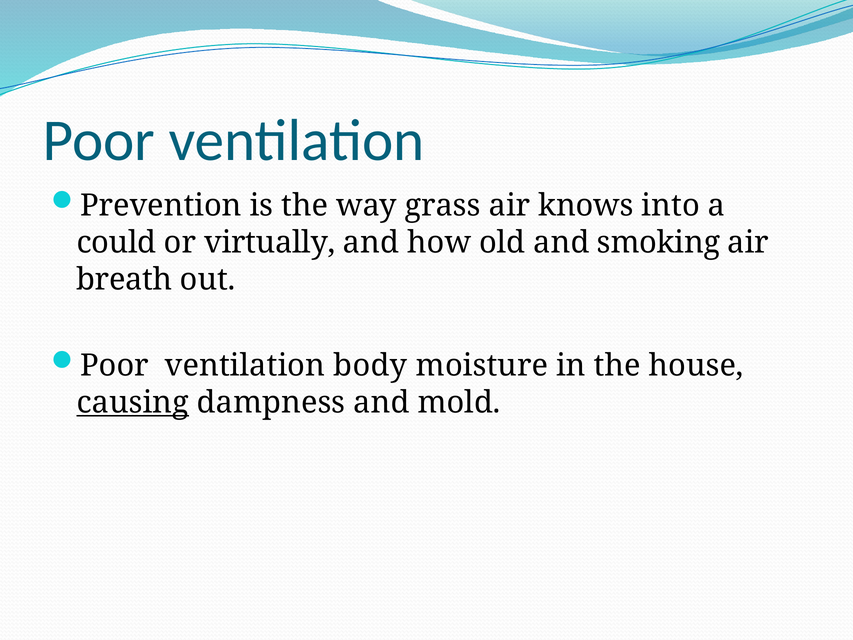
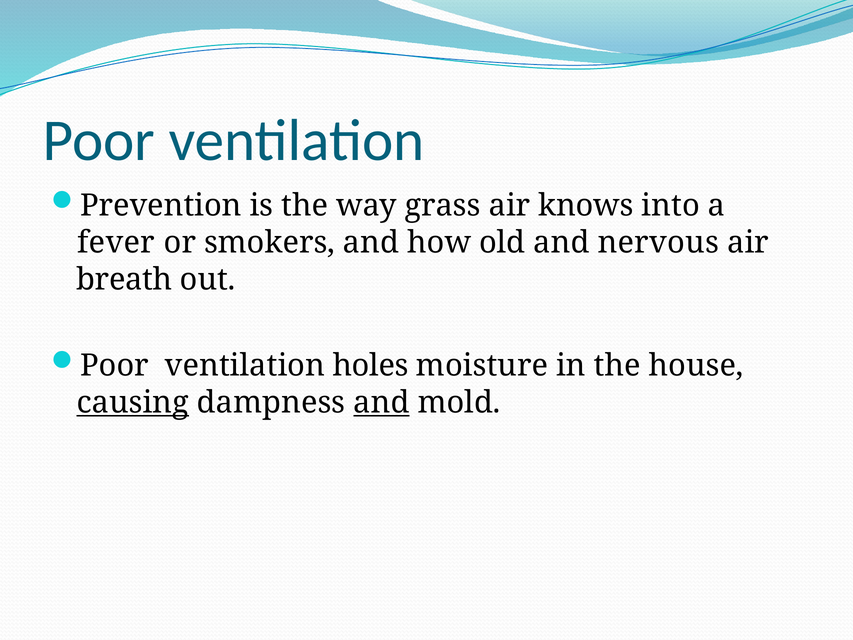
could: could -> fever
virtually: virtually -> smokers
smoking: smoking -> nervous
body: body -> holes
and at (381, 402) underline: none -> present
